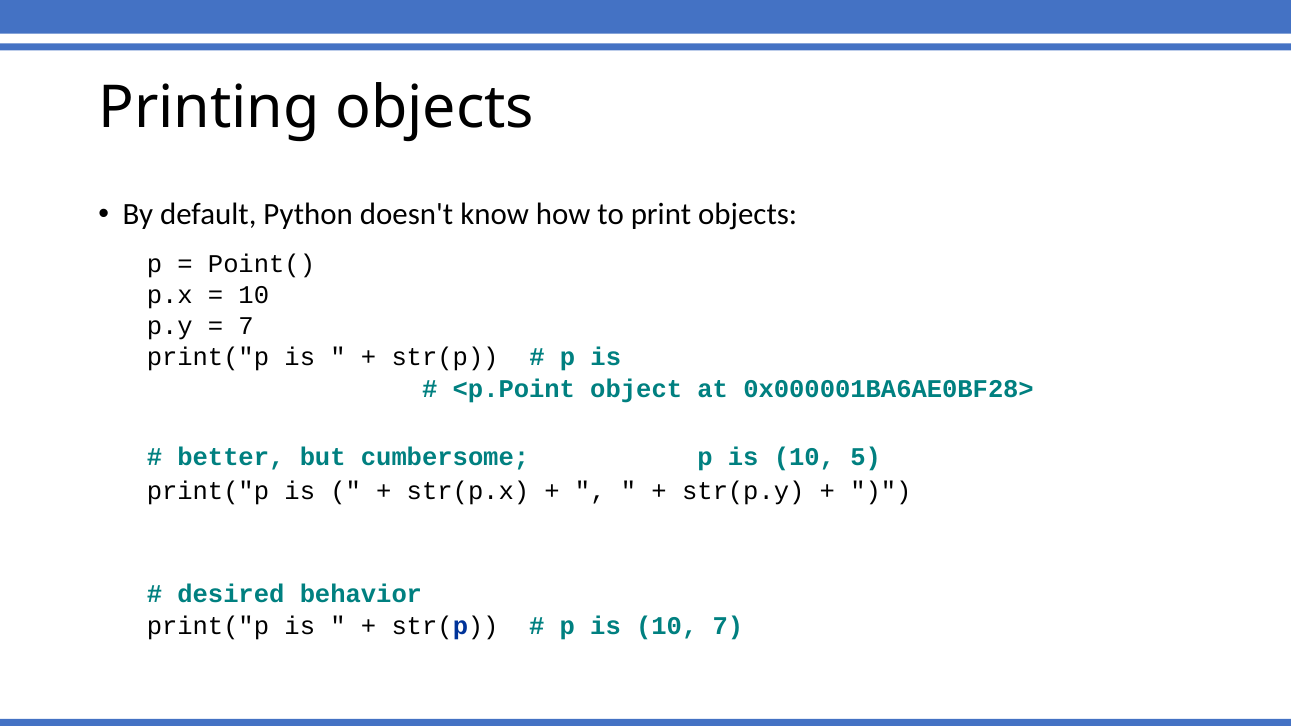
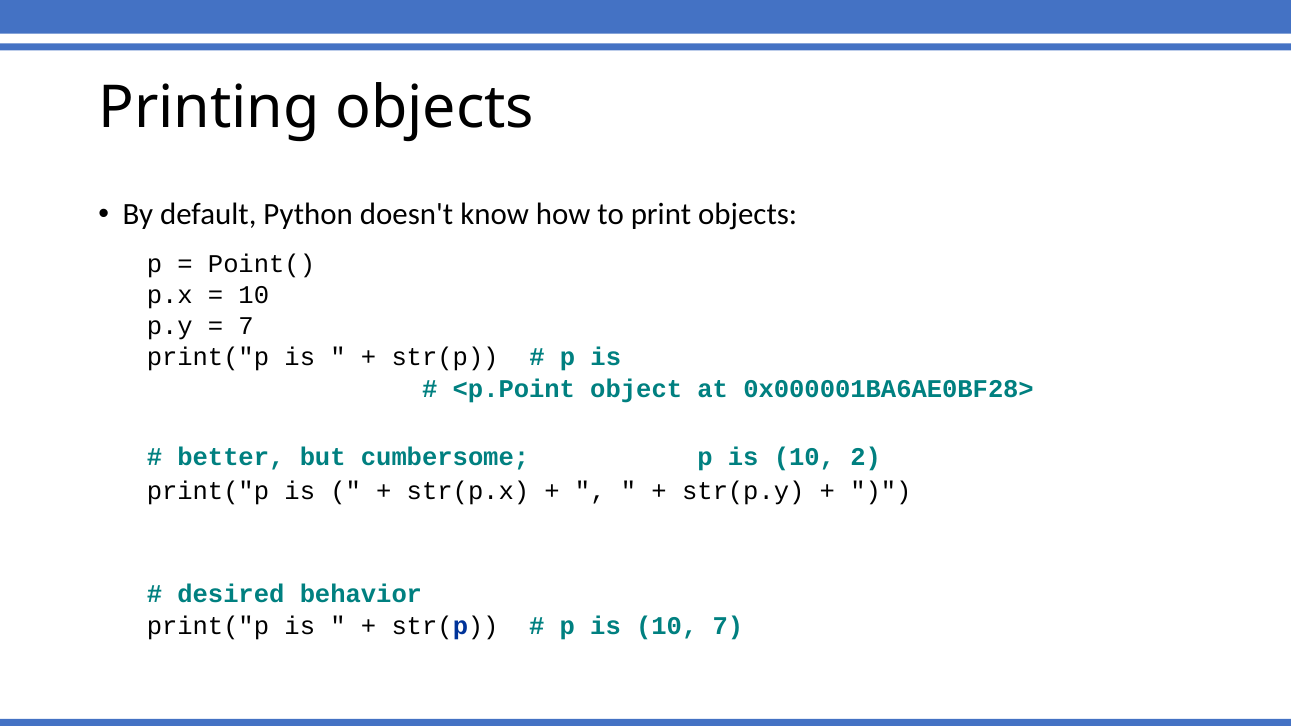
5: 5 -> 2
